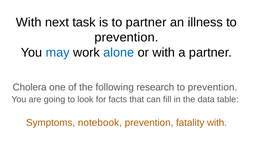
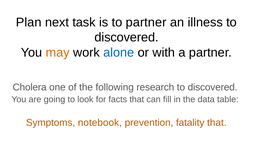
With at (29, 22): With -> Plan
prevention at (126, 37): prevention -> discovered
may colour: blue -> orange
prevention at (213, 88): prevention -> discovered
fatality with: with -> that
